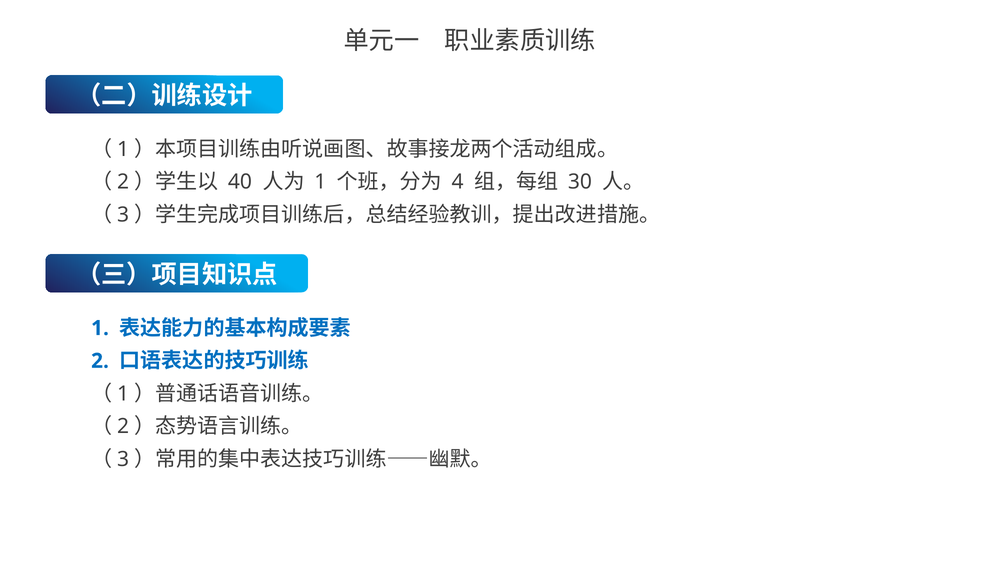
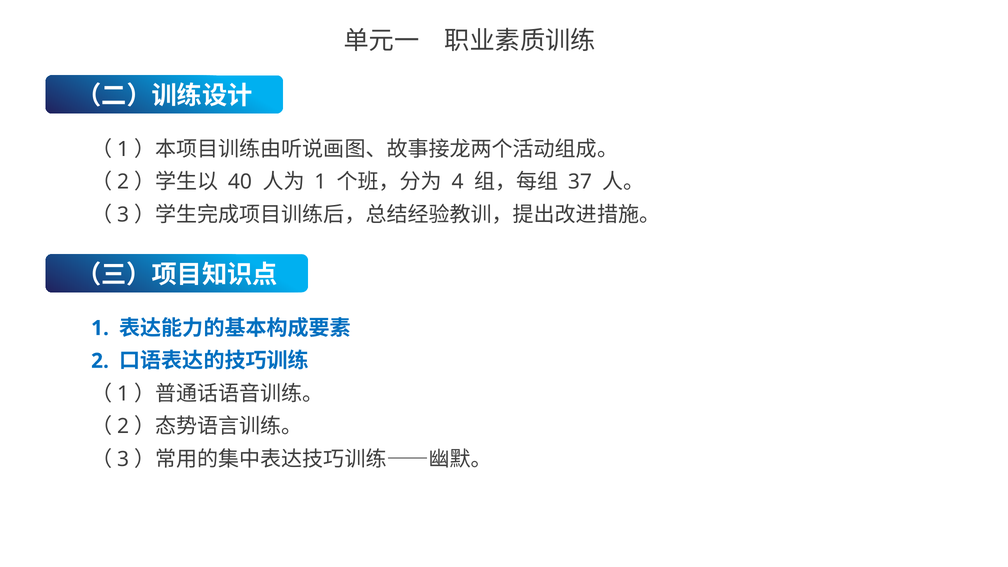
30: 30 -> 37
